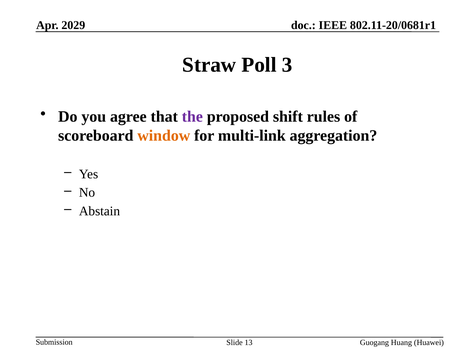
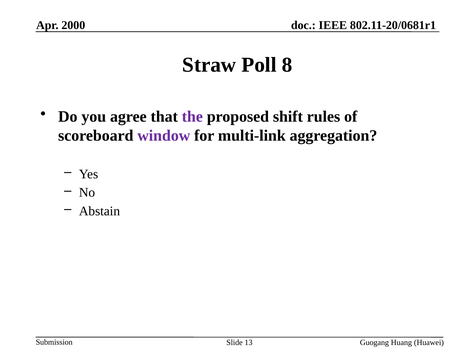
2029: 2029 -> 2000
3: 3 -> 8
window colour: orange -> purple
